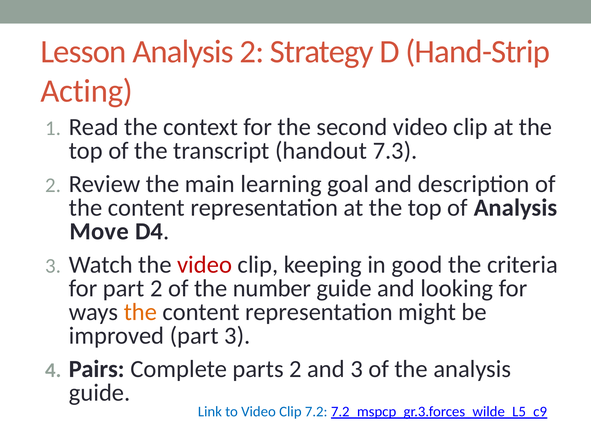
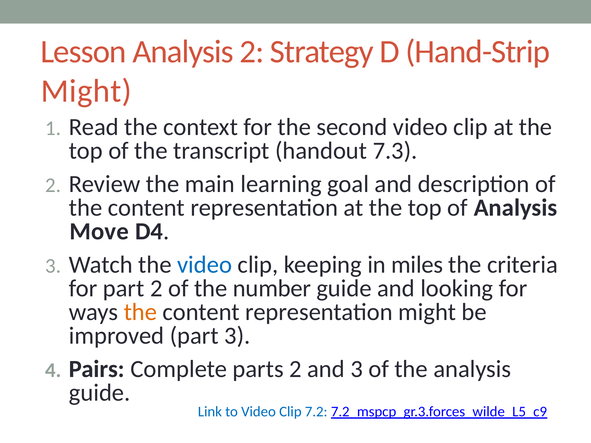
Acting at (87, 91): Acting -> Might
video at (205, 265) colour: red -> blue
good: good -> miles
